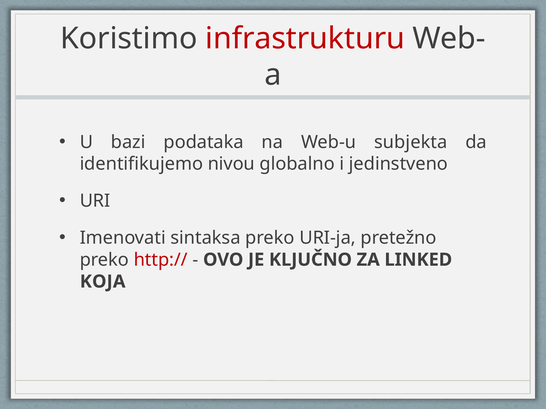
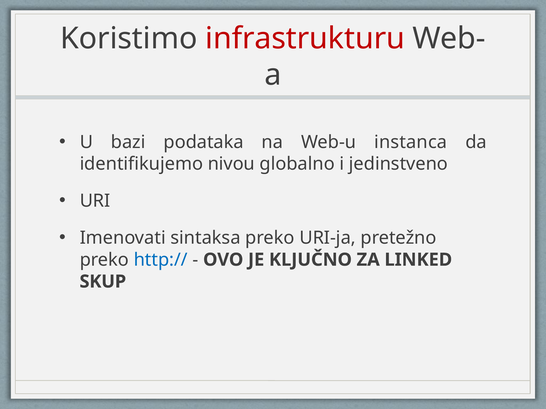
subjekta: subjekta -> instanca
http:// colour: red -> blue
KOJA: KOJA -> SKUP
